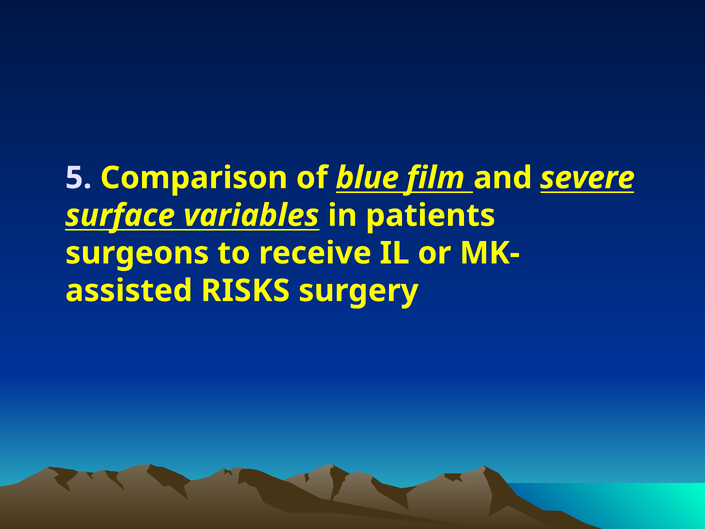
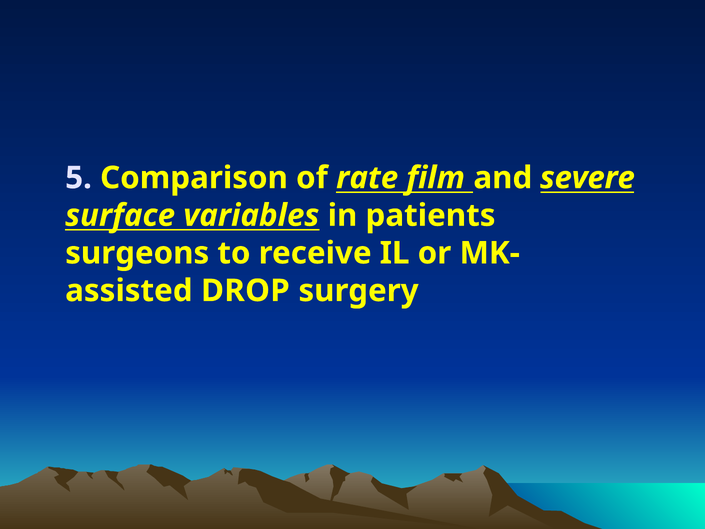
blue: blue -> rate
RISKS: RISKS -> DROP
